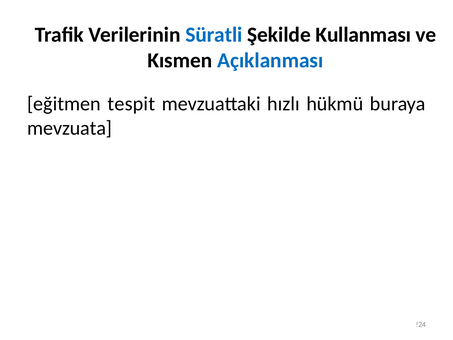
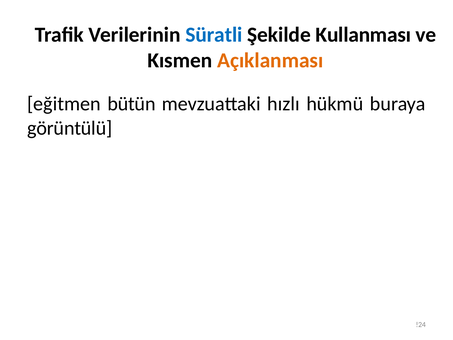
Açıklanması colour: blue -> orange
tespit: tespit -> bütün
mevzuata: mevzuata -> görüntülü
